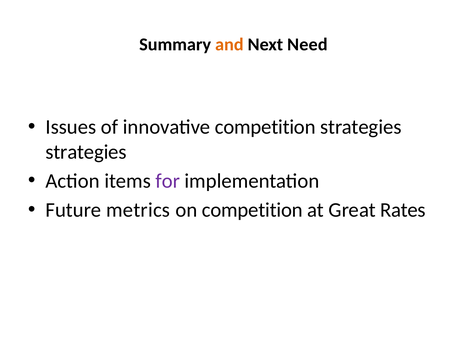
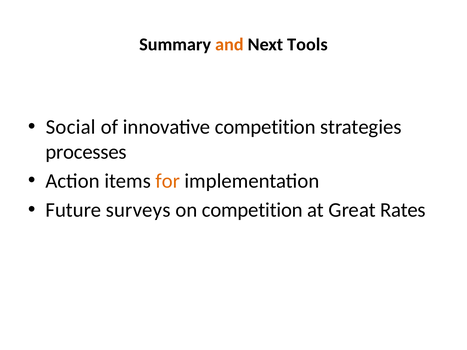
Need: Need -> Tools
Issues: Issues -> Social
strategies at (86, 152): strategies -> processes
for colour: purple -> orange
metrics: metrics -> surveys
